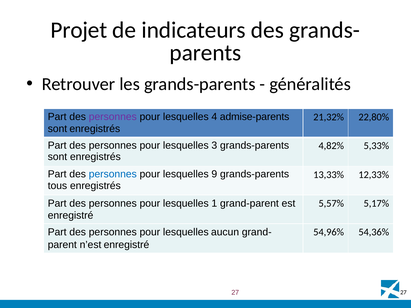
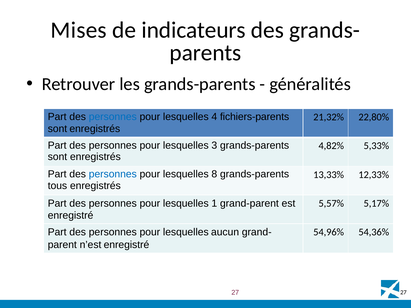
Projet: Projet -> Mises
personnes at (113, 117) colour: purple -> blue
admise-parents: admise-parents -> fichiers-parents
9: 9 -> 8
